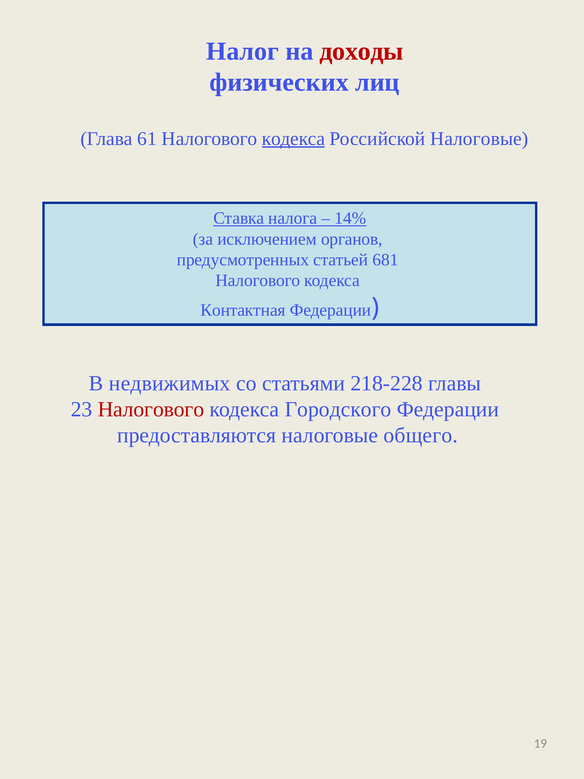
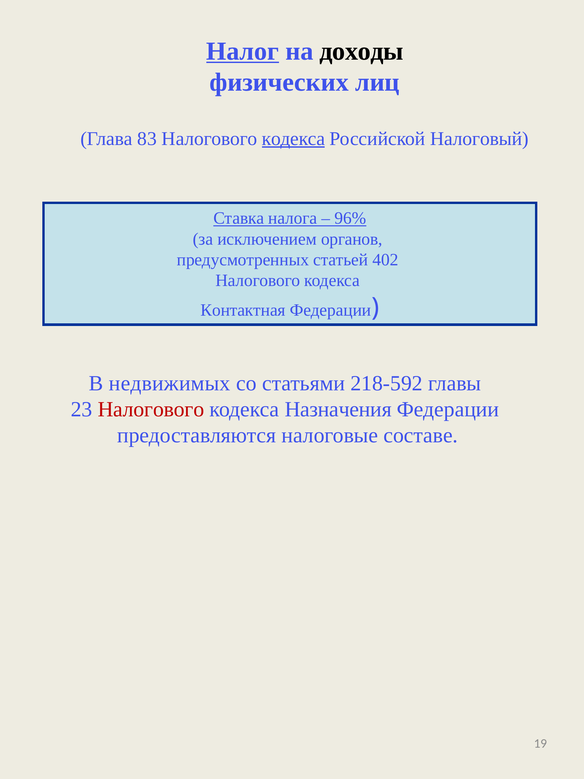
Налог underline: none -> present
доходы colour: red -> black
61: 61 -> 83
Российской Налоговые: Налоговые -> Налоговый
14%: 14% -> 96%
681: 681 -> 402
218-228: 218-228 -> 218-592
Городского: Городского -> Назначения
общего: общего -> составе
